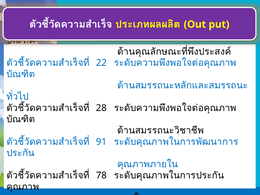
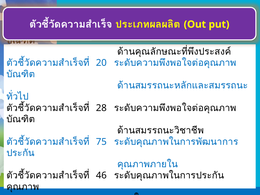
22: 22 -> 20
91: 91 -> 75
78: 78 -> 46
